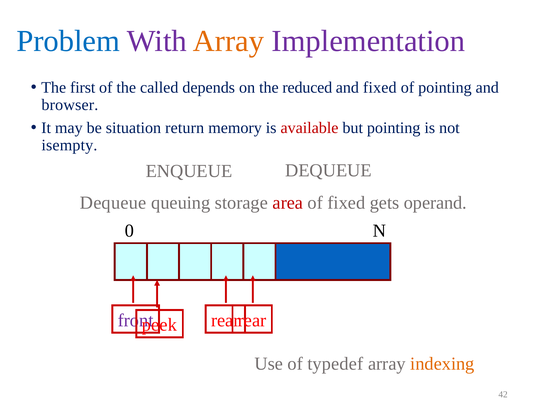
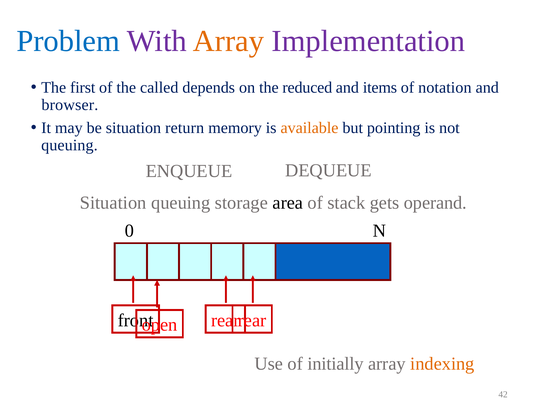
and fixed: fixed -> items
of pointing: pointing -> notation
available colour: red -> orange
isempty at (69, 145): isempty -> queuing
Dequeue at (113, 203): Dequeue -> Situation
area colour: red -> black
of fixed: fixed -> stack
front colour: purple -> black
peek: peek -> open
typedef: typedef -> initially
